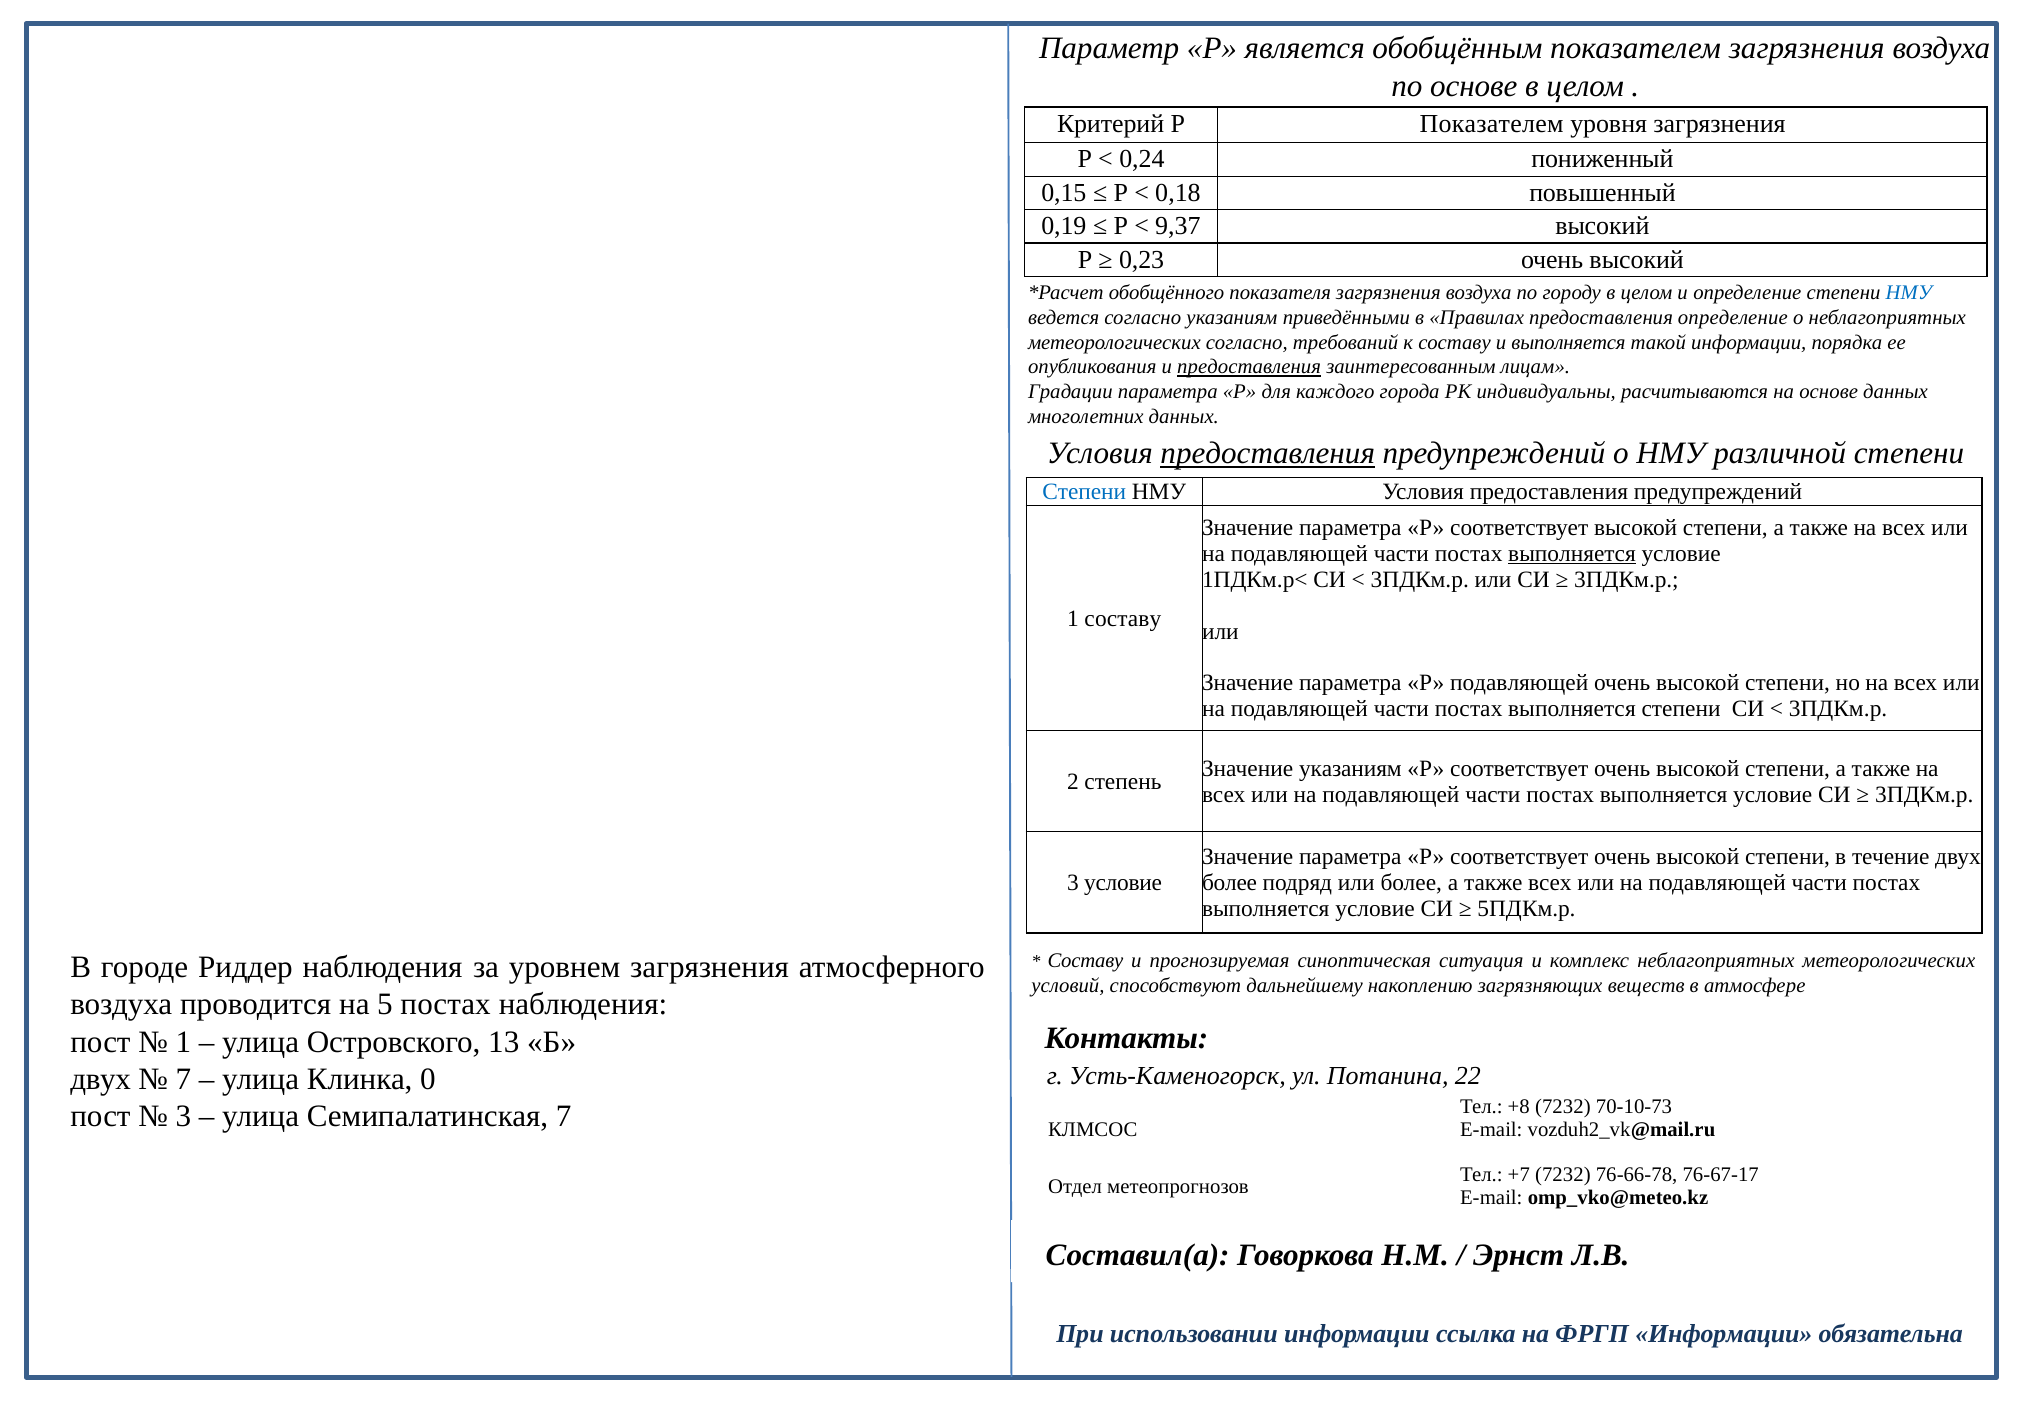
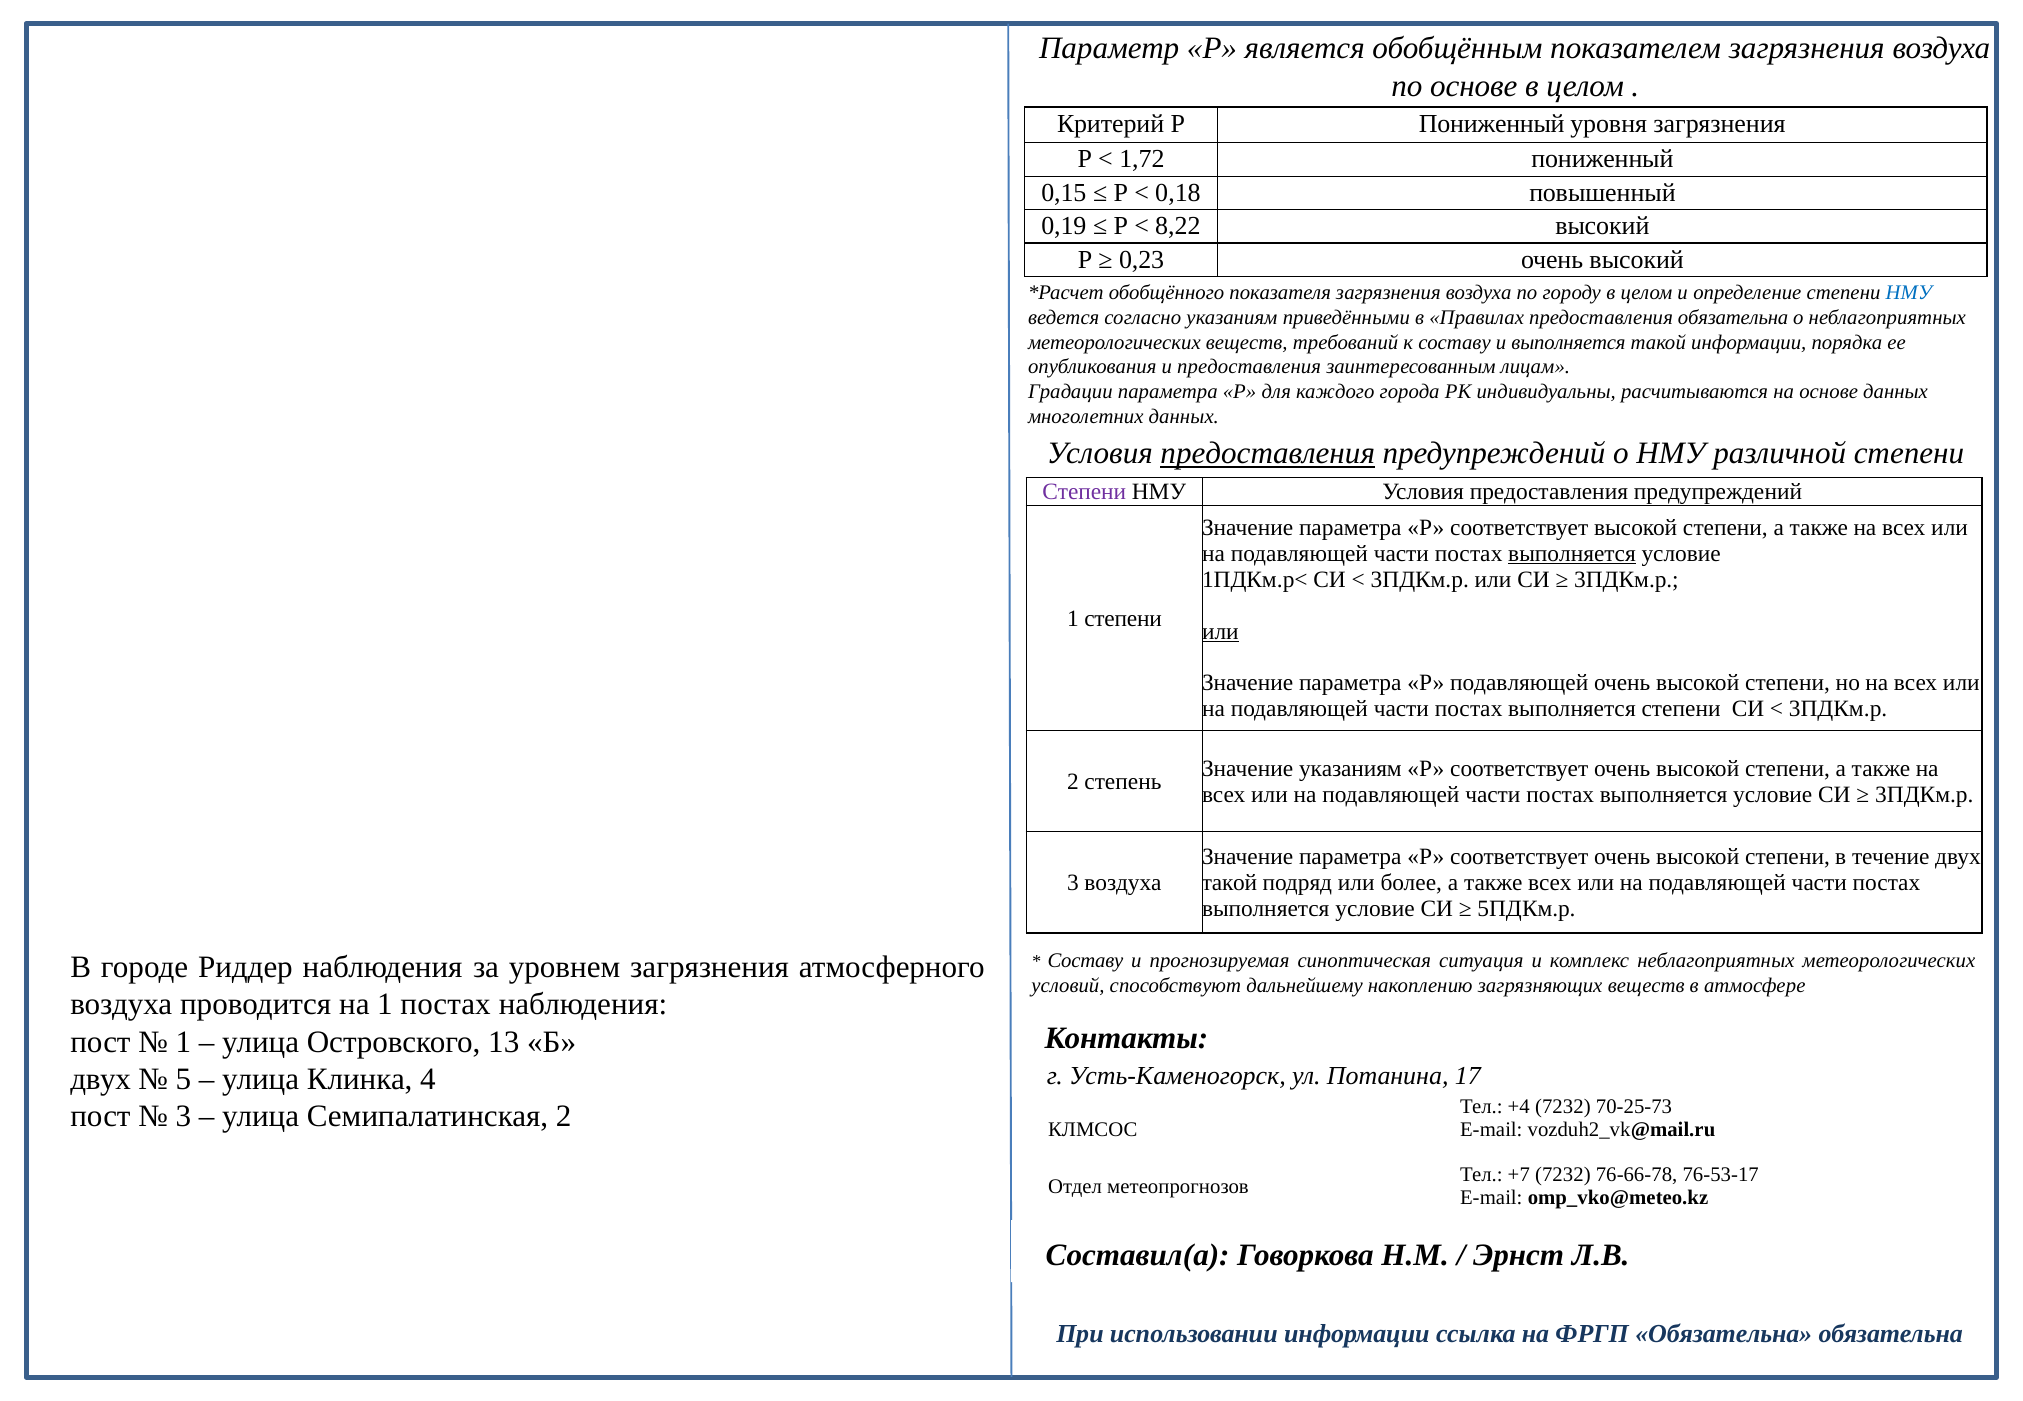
Р Показателем: Показателем -> Пониженный
0,24: 0,24 -> 1,72
9,37: 9,37 -> 8,22
предоставления определение: определение -> обязательна
метеорологических согласно: согласно -> веществ
предоставления at (1249, 367) underline: present -> none
Степени at (1084, 492) colour: blue -> purple
1 составу: составу -> степени
или at (1220, 631) underline: none -> present
3 условие: условие -> воздуха
более at (1230, 882): более -> такой
на 5: 5 -> 1
22: 22 -> 17
7 at (183, 1079): 7 -> 5
0: 0 -> 4
+8: +8 -> +4
70-10-73: 70-10-73 -> 70-25-73
Семипалатинская 7: 7 -> 2
76-67-17: 76-67-17 -> 76-53-17
ФРГП Информации: Информации -> Обязательна
